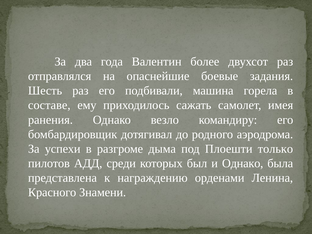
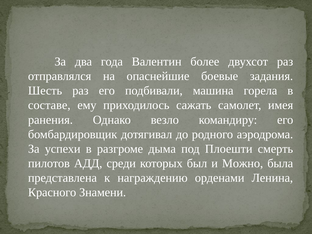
только: только -> смерть
и Однако: Однако -> Можно
